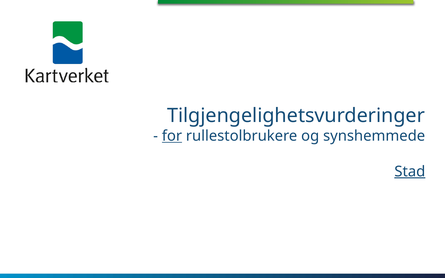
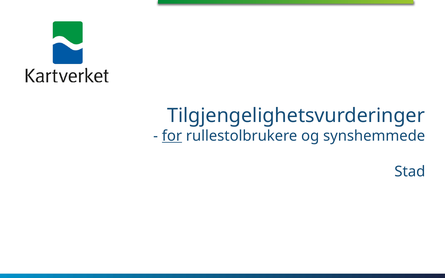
Stad underline: present -> none
